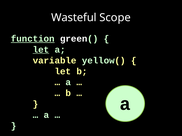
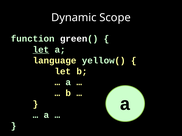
Wasteful: Wasteful -> Dynamic
function underline: present -> none
variable: variable -> language
